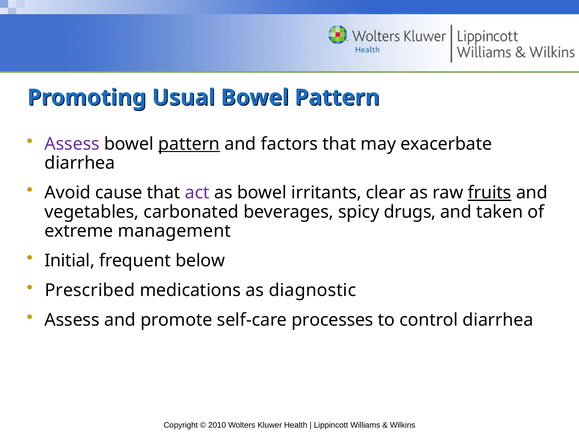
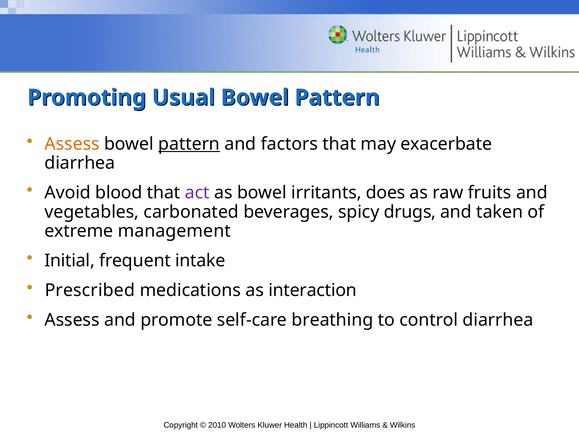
Assess at (72, 144) colour: purple -> orange
cause: cause -> blood
clear: clear -> does
fruits underline: present -> none
below: below -> intake
diagnostic: diagnostic -> interaction
processes: processes -> breathing
